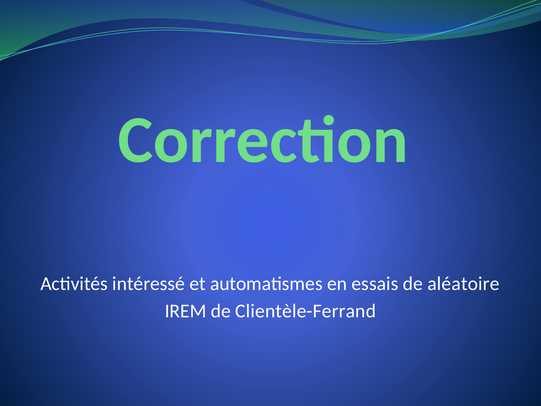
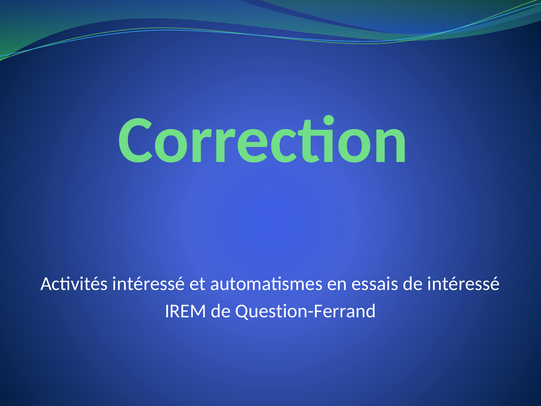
de aléatoire: aléatoire -> intéressé
Clientèle-Ferrand: Clientèle-Ferrand -> Question-Ferrand
